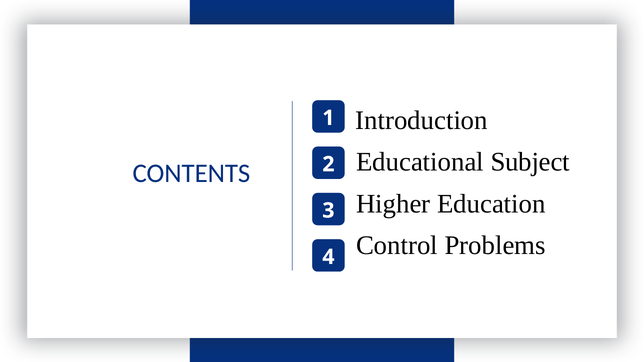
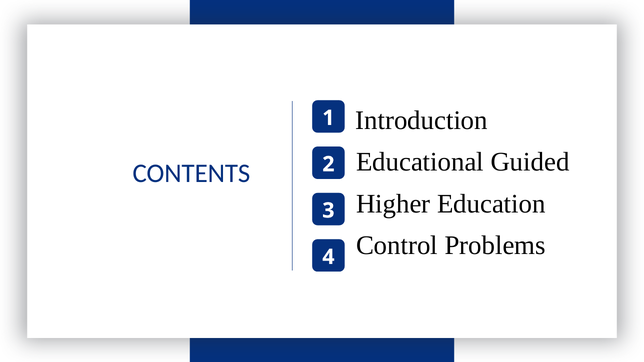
Subject: Subject -> Guided
